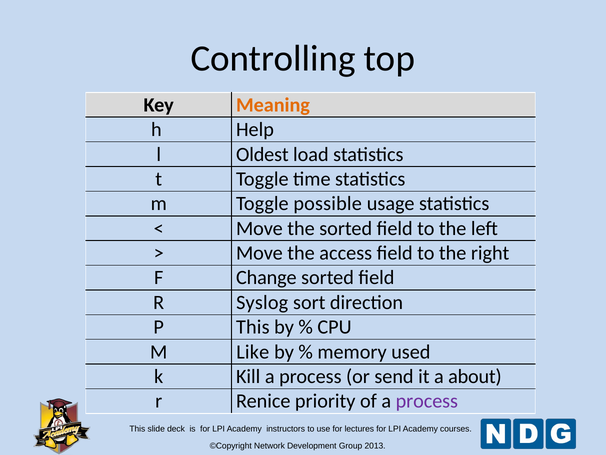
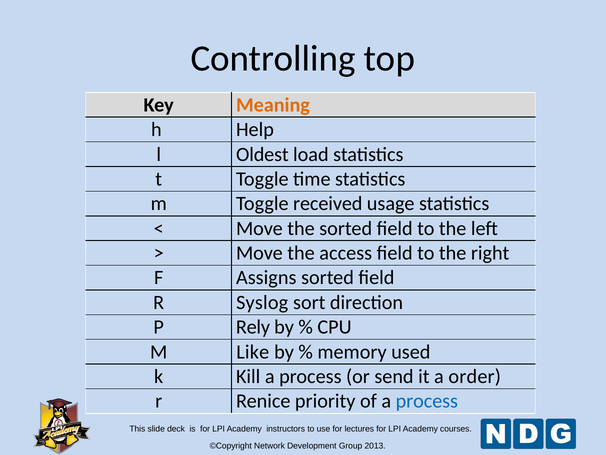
possible: possible -> received
Change: Change -> Assigns
P This: This -> Rely
about: about -> order
process at (427, 401) colour: purple -> blue
